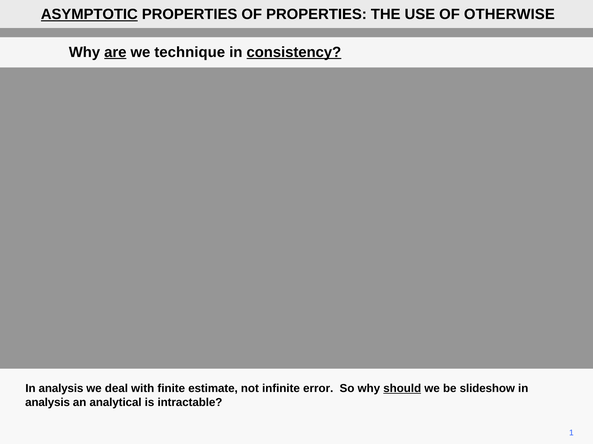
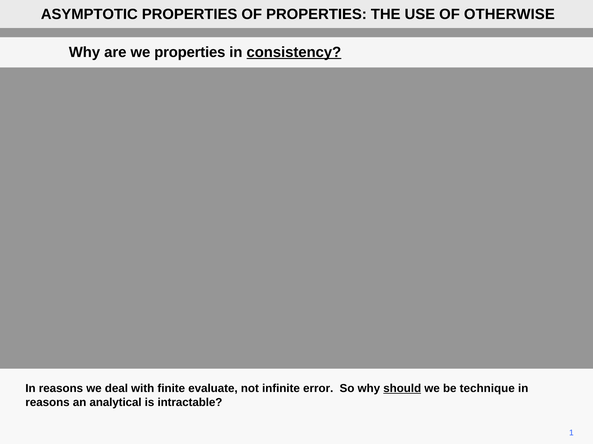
ASYMPTOTIC underline: present -> none
are underline: present -> none
we technique: technique -> properties
analysis at (61, 389): analysis -> reasons
estimate: estimate -> evaluate
slideshow: slideshow -> technique
analysis at (48, 403): analysis -> reasons
